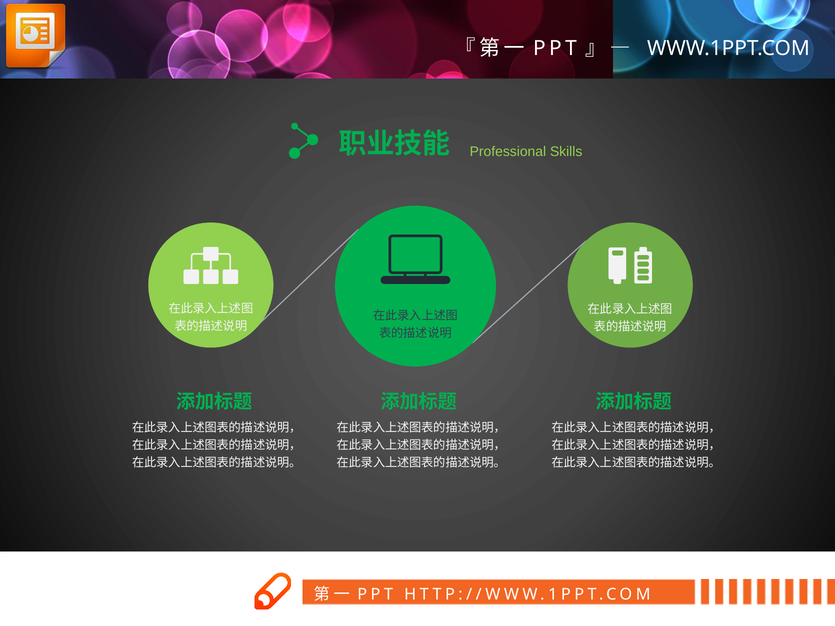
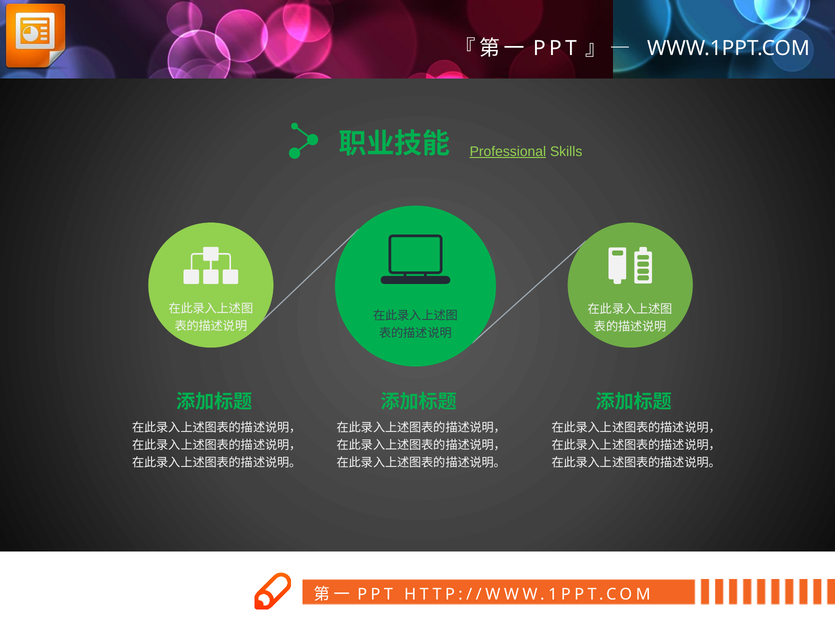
Professional underline: none -> present
